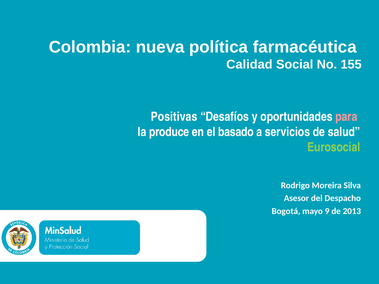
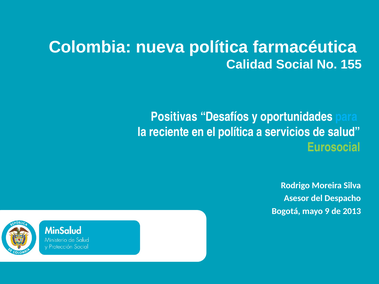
para colour: pink -> light blue
produce: produce -> reciente
el basado: basado -> política
